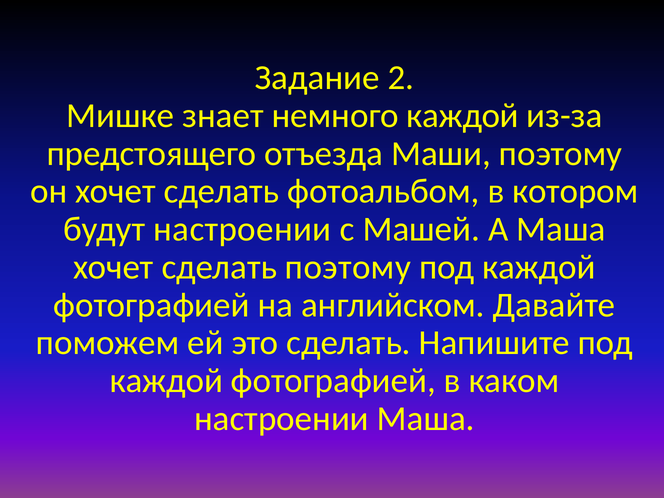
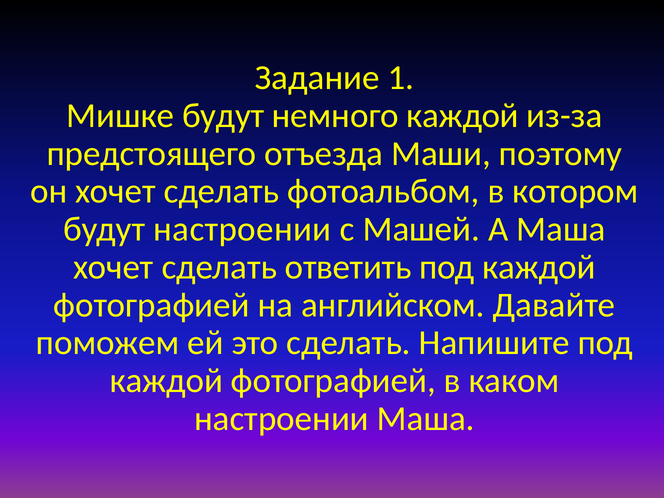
2: 2 -> 1
Мишке знает: знает -> будут
сделать поэтому: поэтому -> ответить
